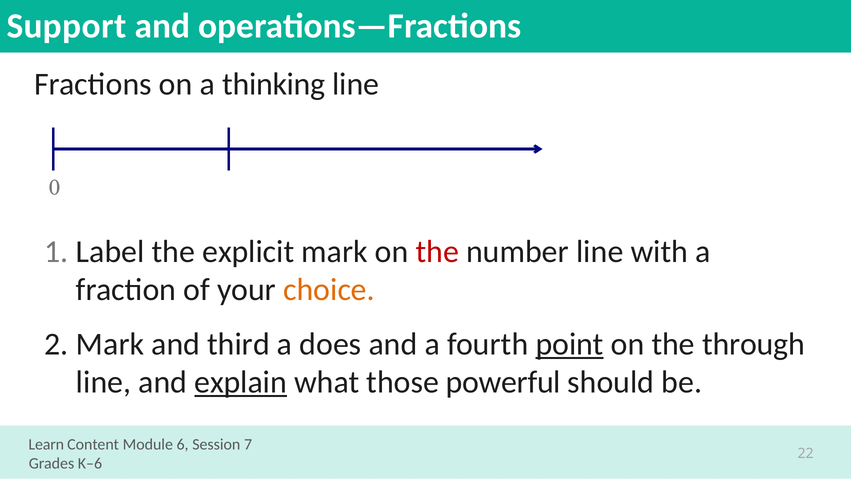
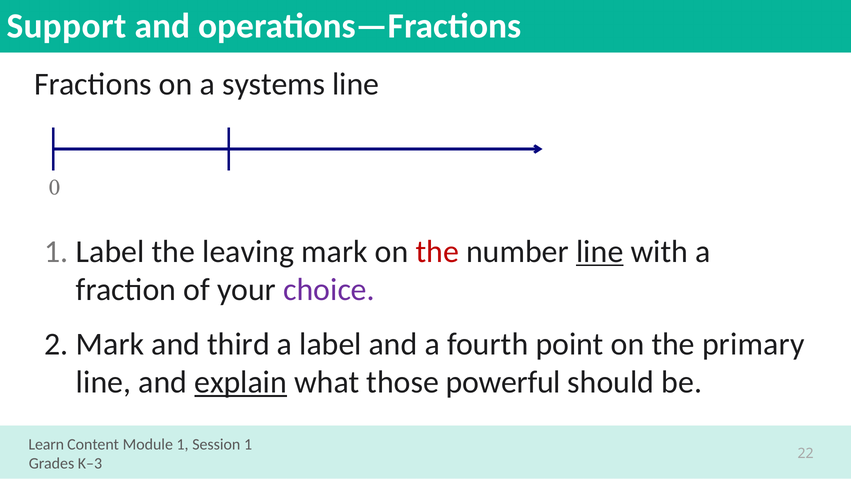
thinking: thinking -> systems
explicit: explicit -> leaving
line at (600, 251) underline: none -> present
choice colour: orange -> purple
does: does -> label
point underline: present -> none
through: through -> primary
Module 6: 6 -> 1
Session 7: 7 -> 1
K–6: K–6 -> K–3
